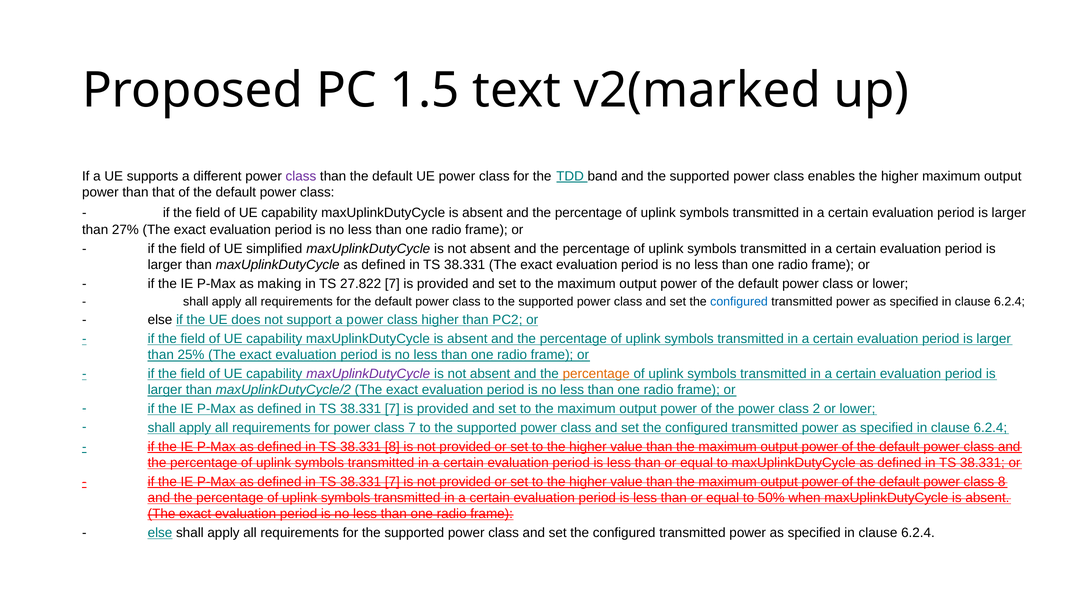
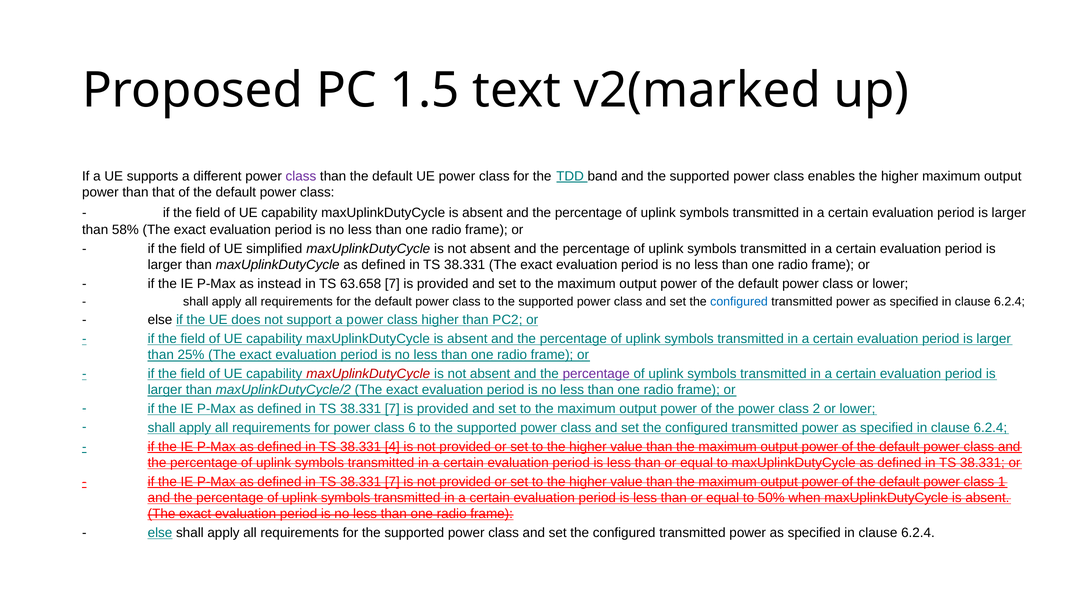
27%: 27% -> 58%
making: making -> instead
27.822: 27.822 -> 63.658
maxUplinkDutyCycle at (368, 374) colour: purple -> red
percentage at (596, 374) colour: orange -> purple
class 7: 7 -> 6
38.331 8: 8 -> 4
class 8: 8 -> 1
